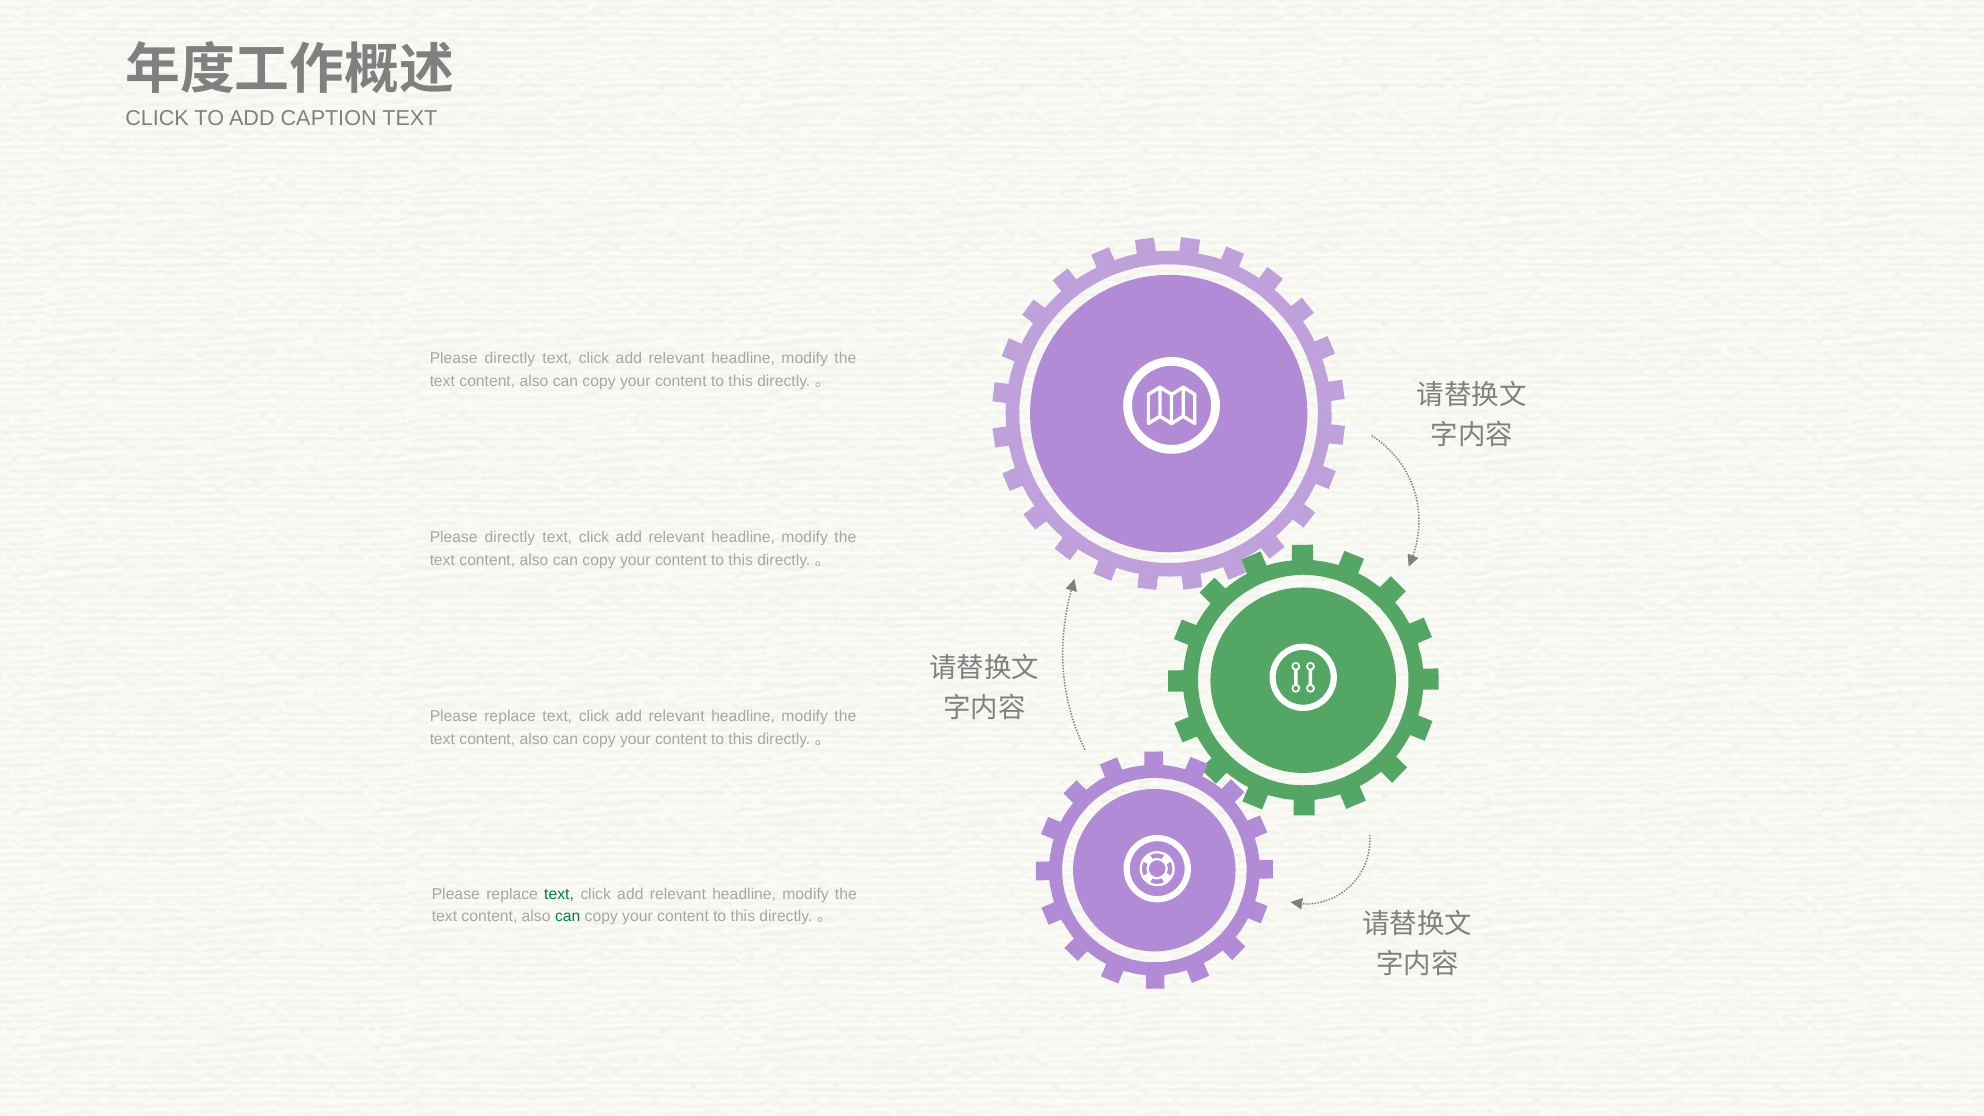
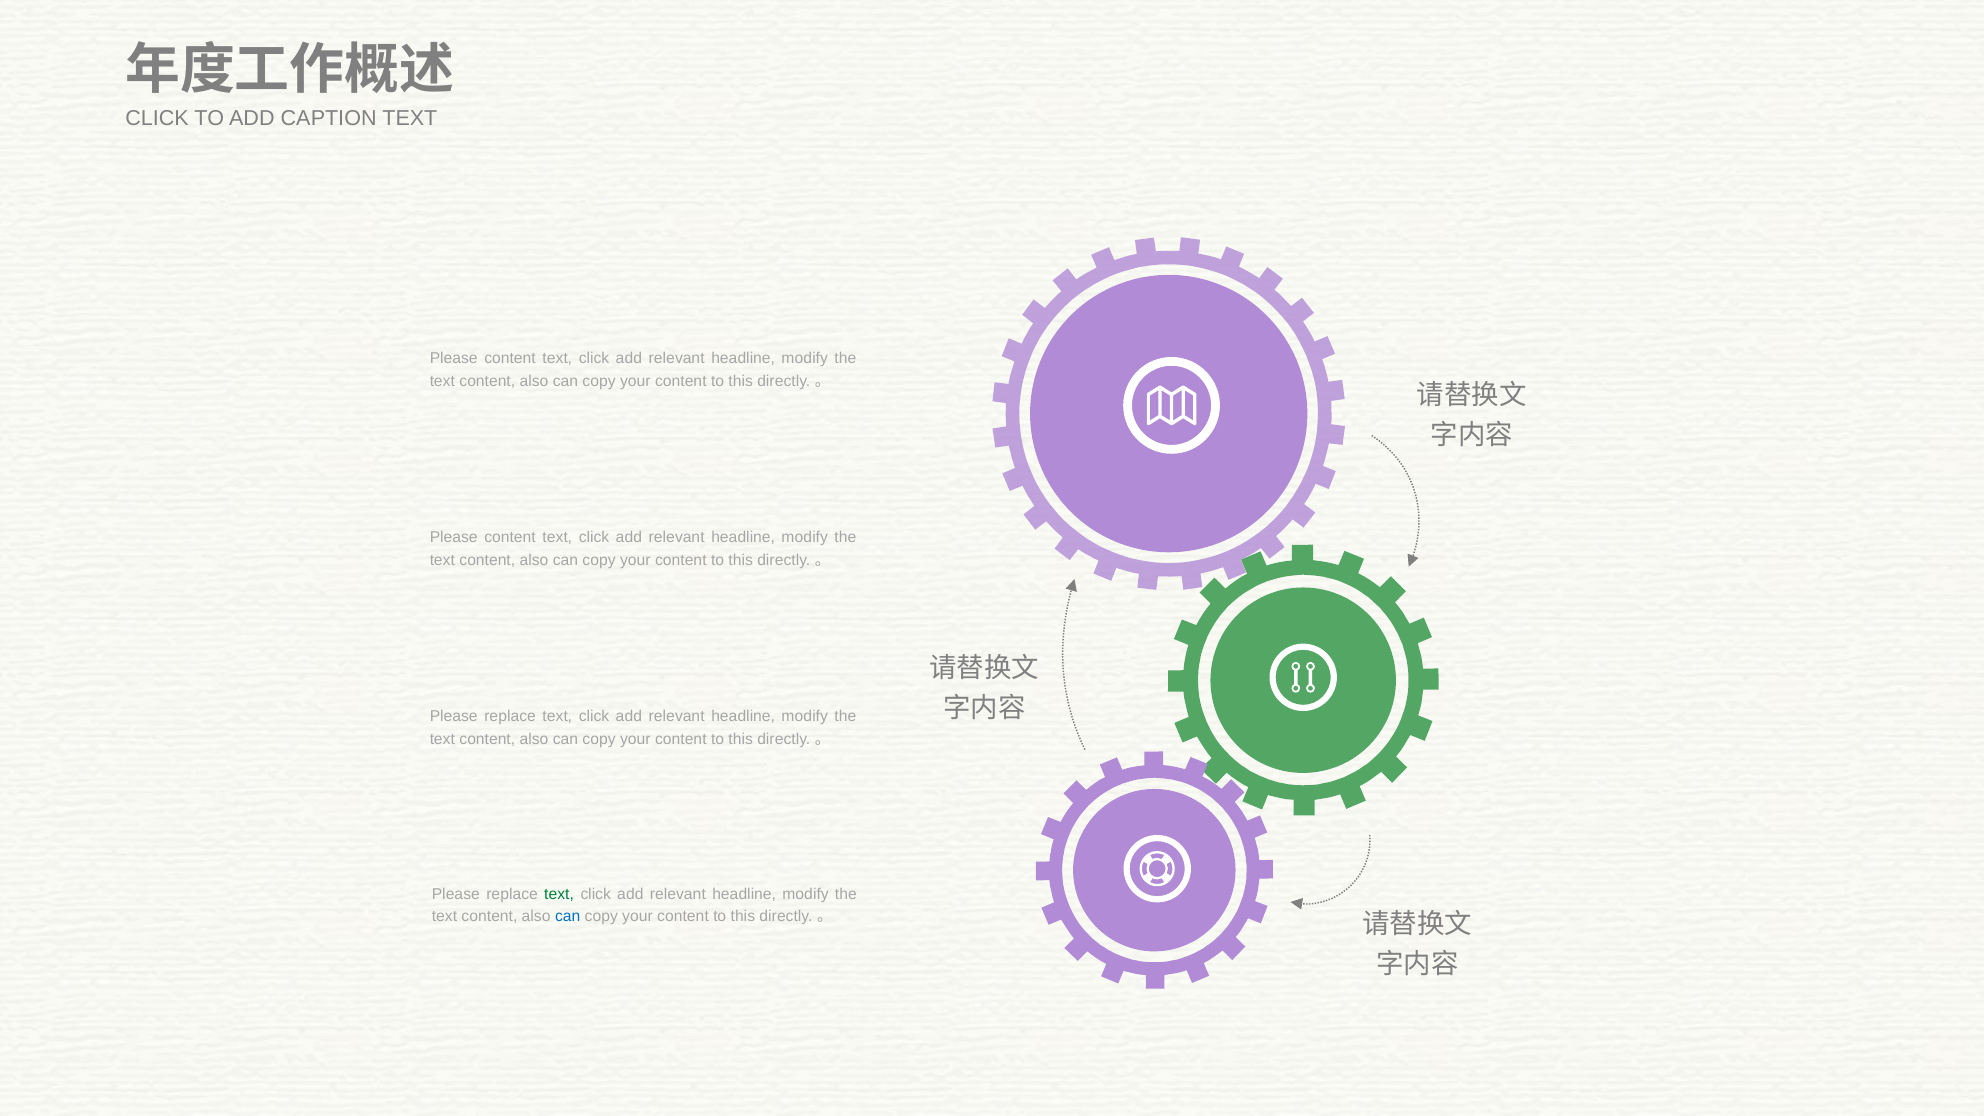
directly at (510, 358): directly -> content
directly at (510, 537): directly -> content
can at (568, 917) colour: green -> blue
